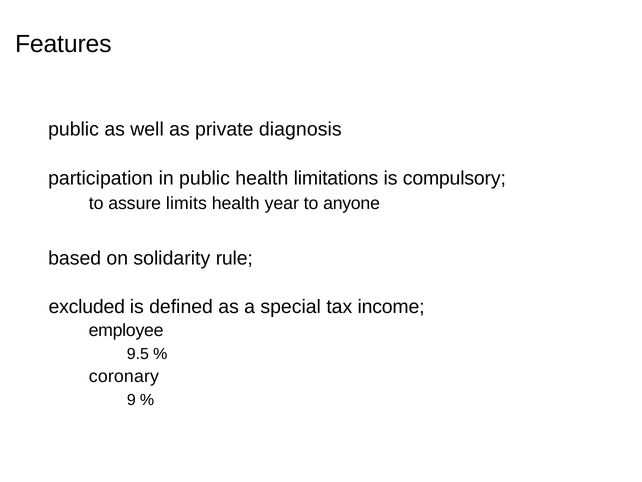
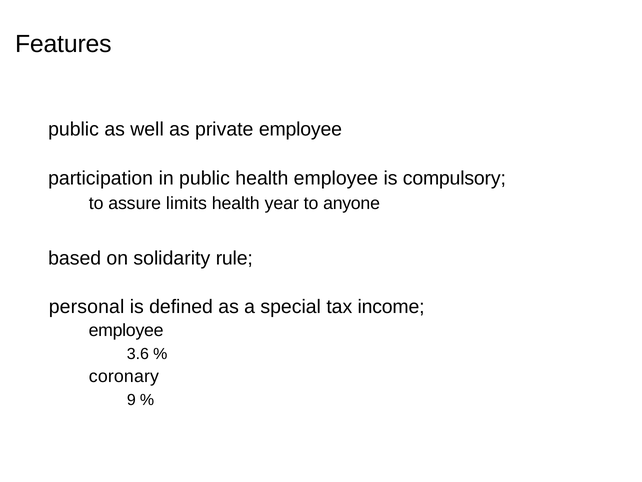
private diagnosis: diagnosis -> employee
health limitations: limitations -> employee
excluded: excluded -> personal
9.5: 9.5 -> 3.6
